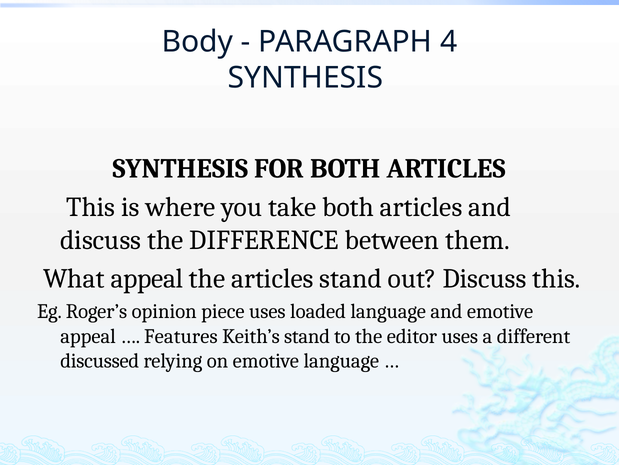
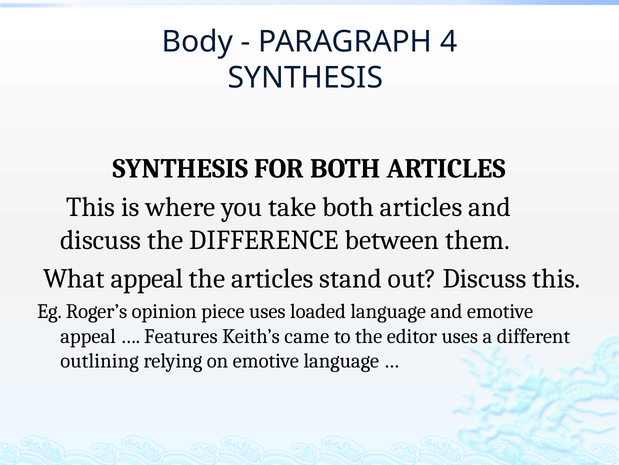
Keith’s stand: stand -> came
discussed: discussed -> outlining
